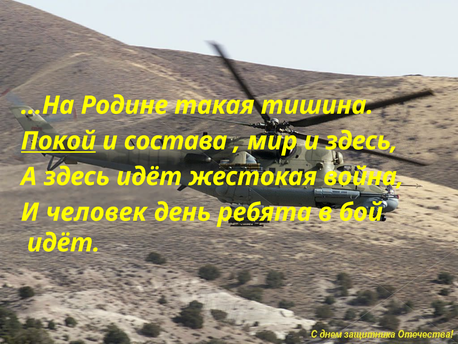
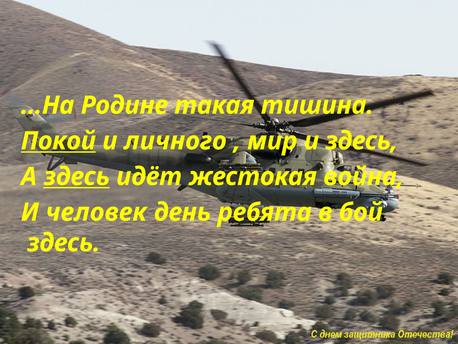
состава: состава -> личного
здесь at (77, 176) underline: none -> present
идёт at (64, 243): идёт -> здесь
